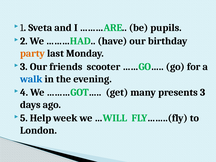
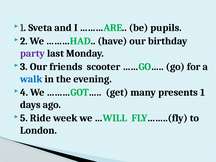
party colour: orange -> purple
3: 3 -> 1
Help: Help -> Ride
